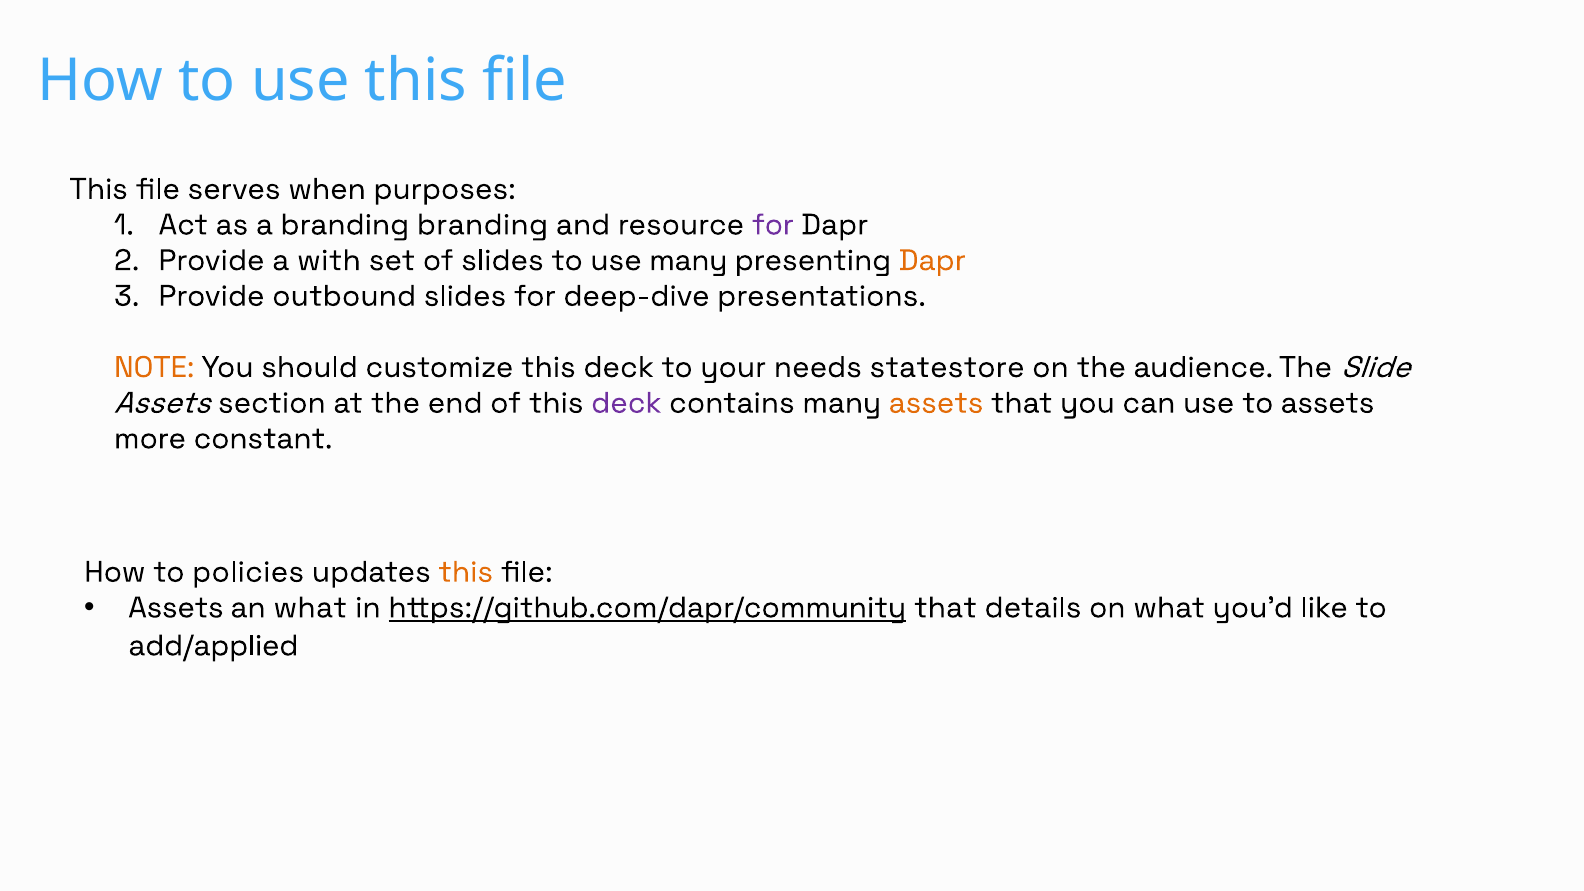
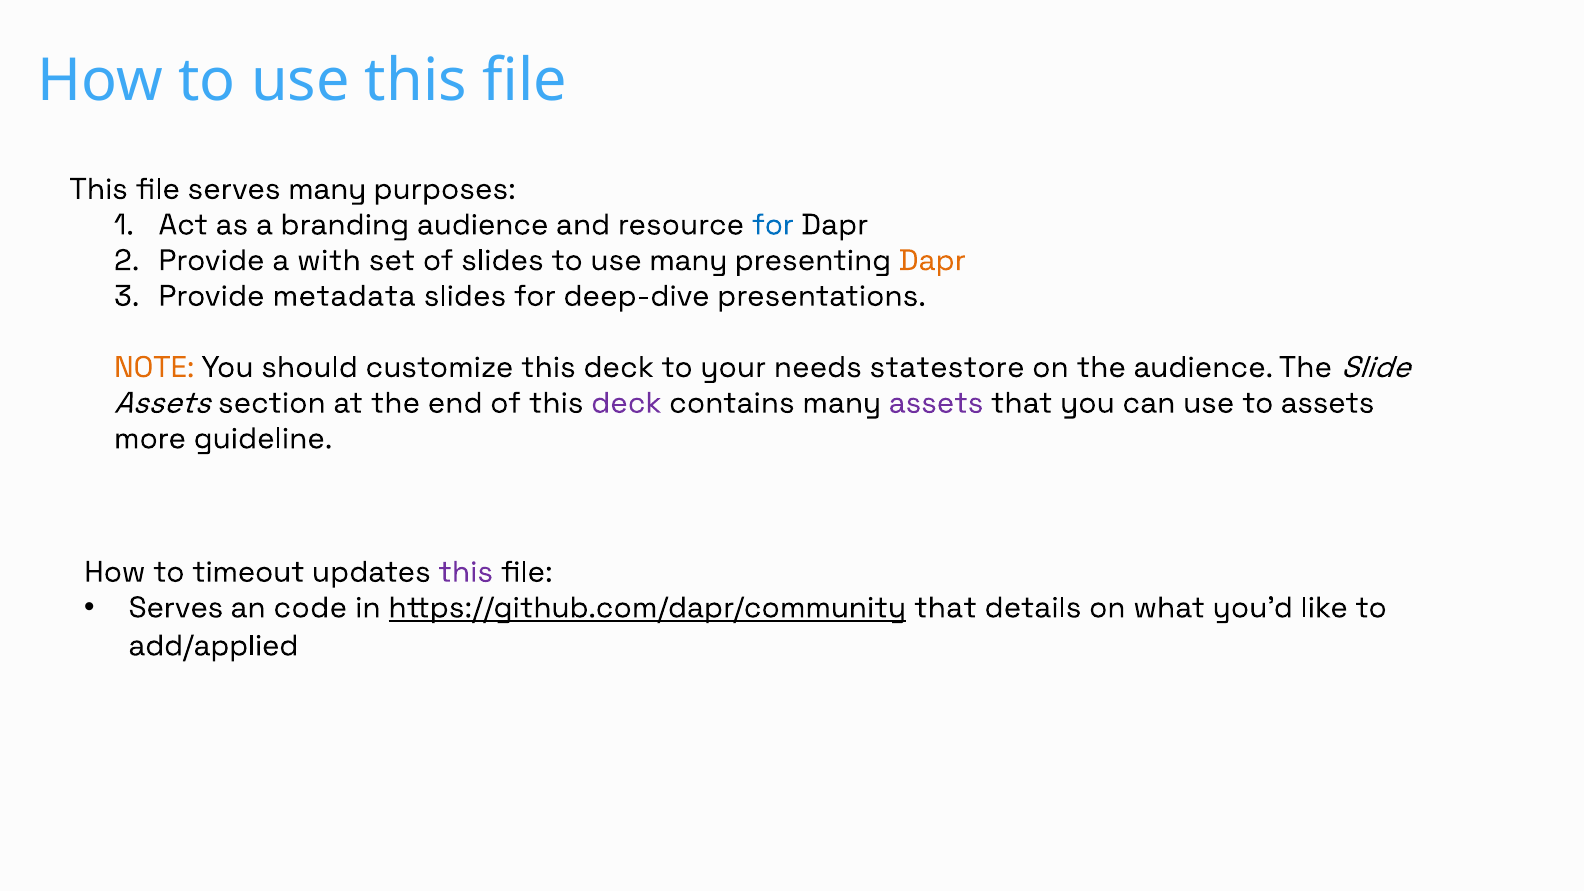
serves when: when -> many
branding branding: branding -> audience
for at (773, 225) colour: purple -> blue
outbound: outbound -> metadata
assets at (936, 403) colour: orange -> purple
constant: constant -> guideline
policies: policies -> timeout
this at (466, 572) colour: orange -> purple
Assets at (176, 607): Assets -> Serves
an what: what -> code
